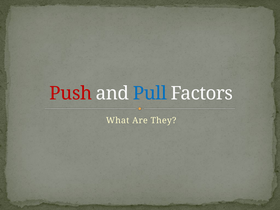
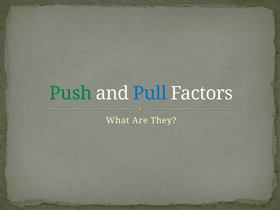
Push colour: red -> green
